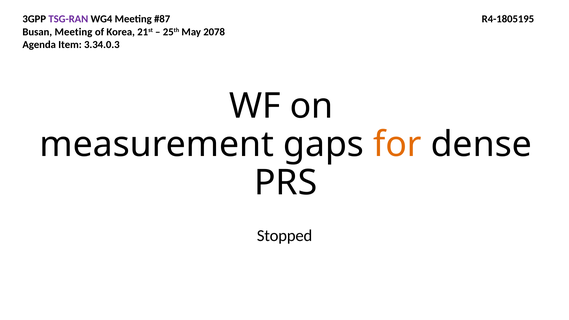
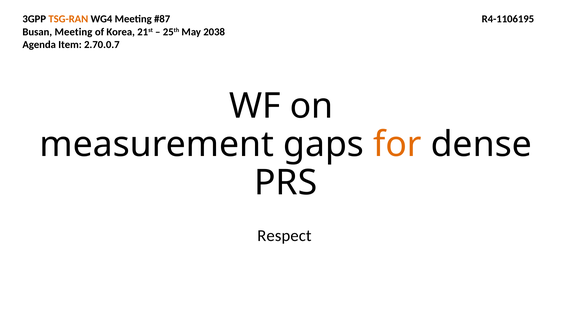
TSG-RAN colour: purple -> orange
R4-1805195: R4-1805195 -> R4-1106195
2078: 2078 -> 2038
3.34.0.3: 3.34.0.3 -> 2.70.0.7
Stopped: Stopped -> Respect
